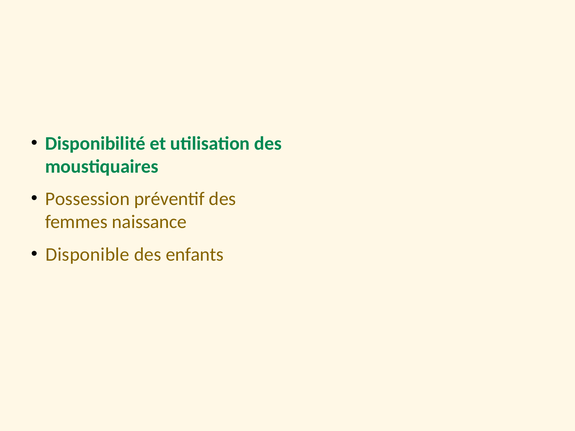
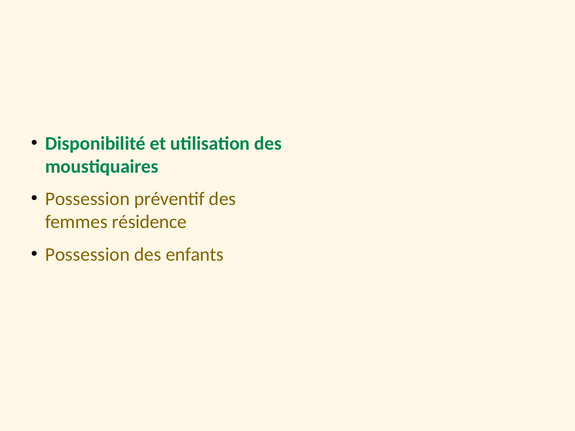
naissance: naissance -> résidence
Disponible at (87, 255): Disponible -> Possession
